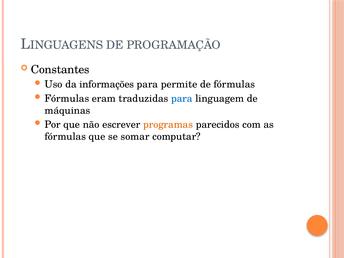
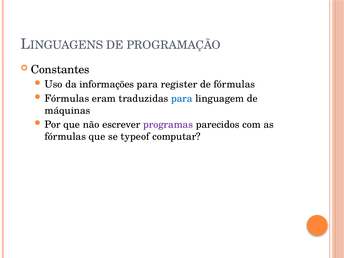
permite: permite -> register
programas colour: orange -> purple
somar: somar -> typeof
